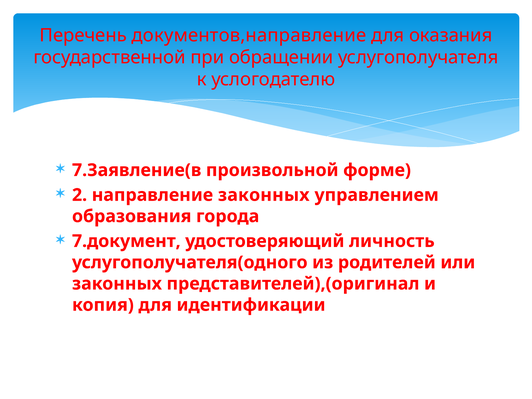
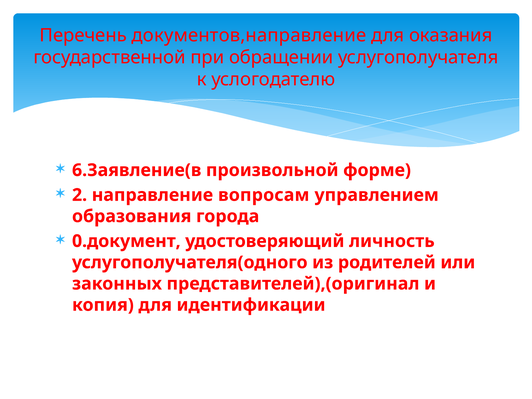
7.Заявление(в: 7.Заявление(в -> 6.Заявление(в
направление законных: законных -> вопросам
7.документ: 7.документ -> 0.документ
